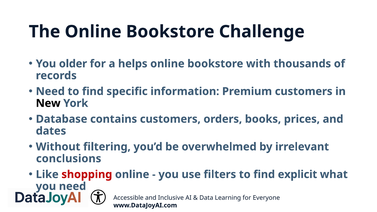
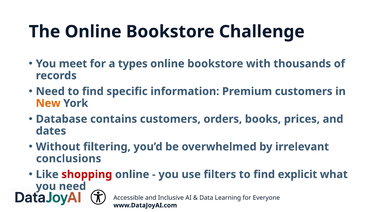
older: older -> meet
helps: helps -> types
New colour: black -> orange
